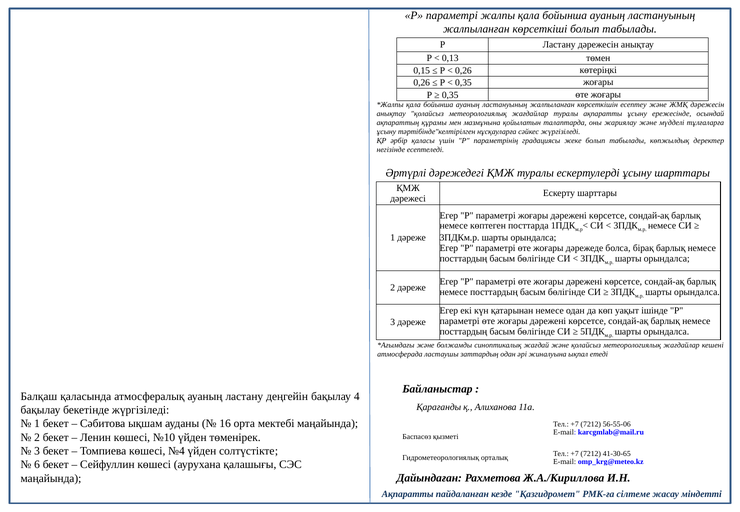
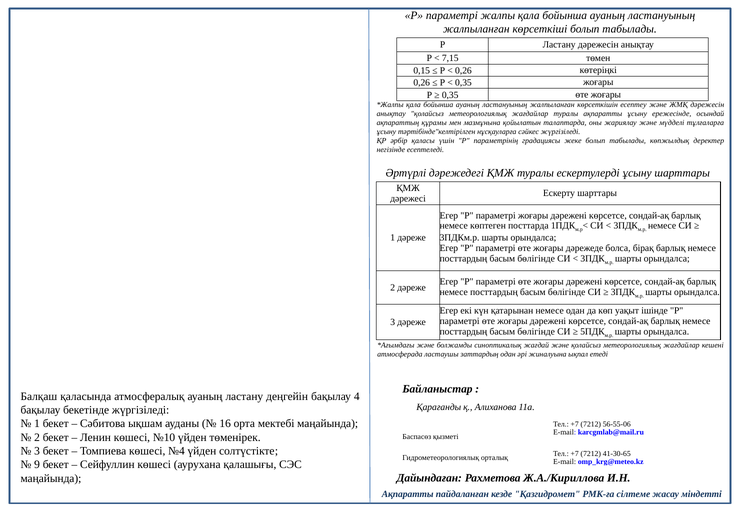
0,13: 0,13 -> 7,15
6: 6 -> 9
